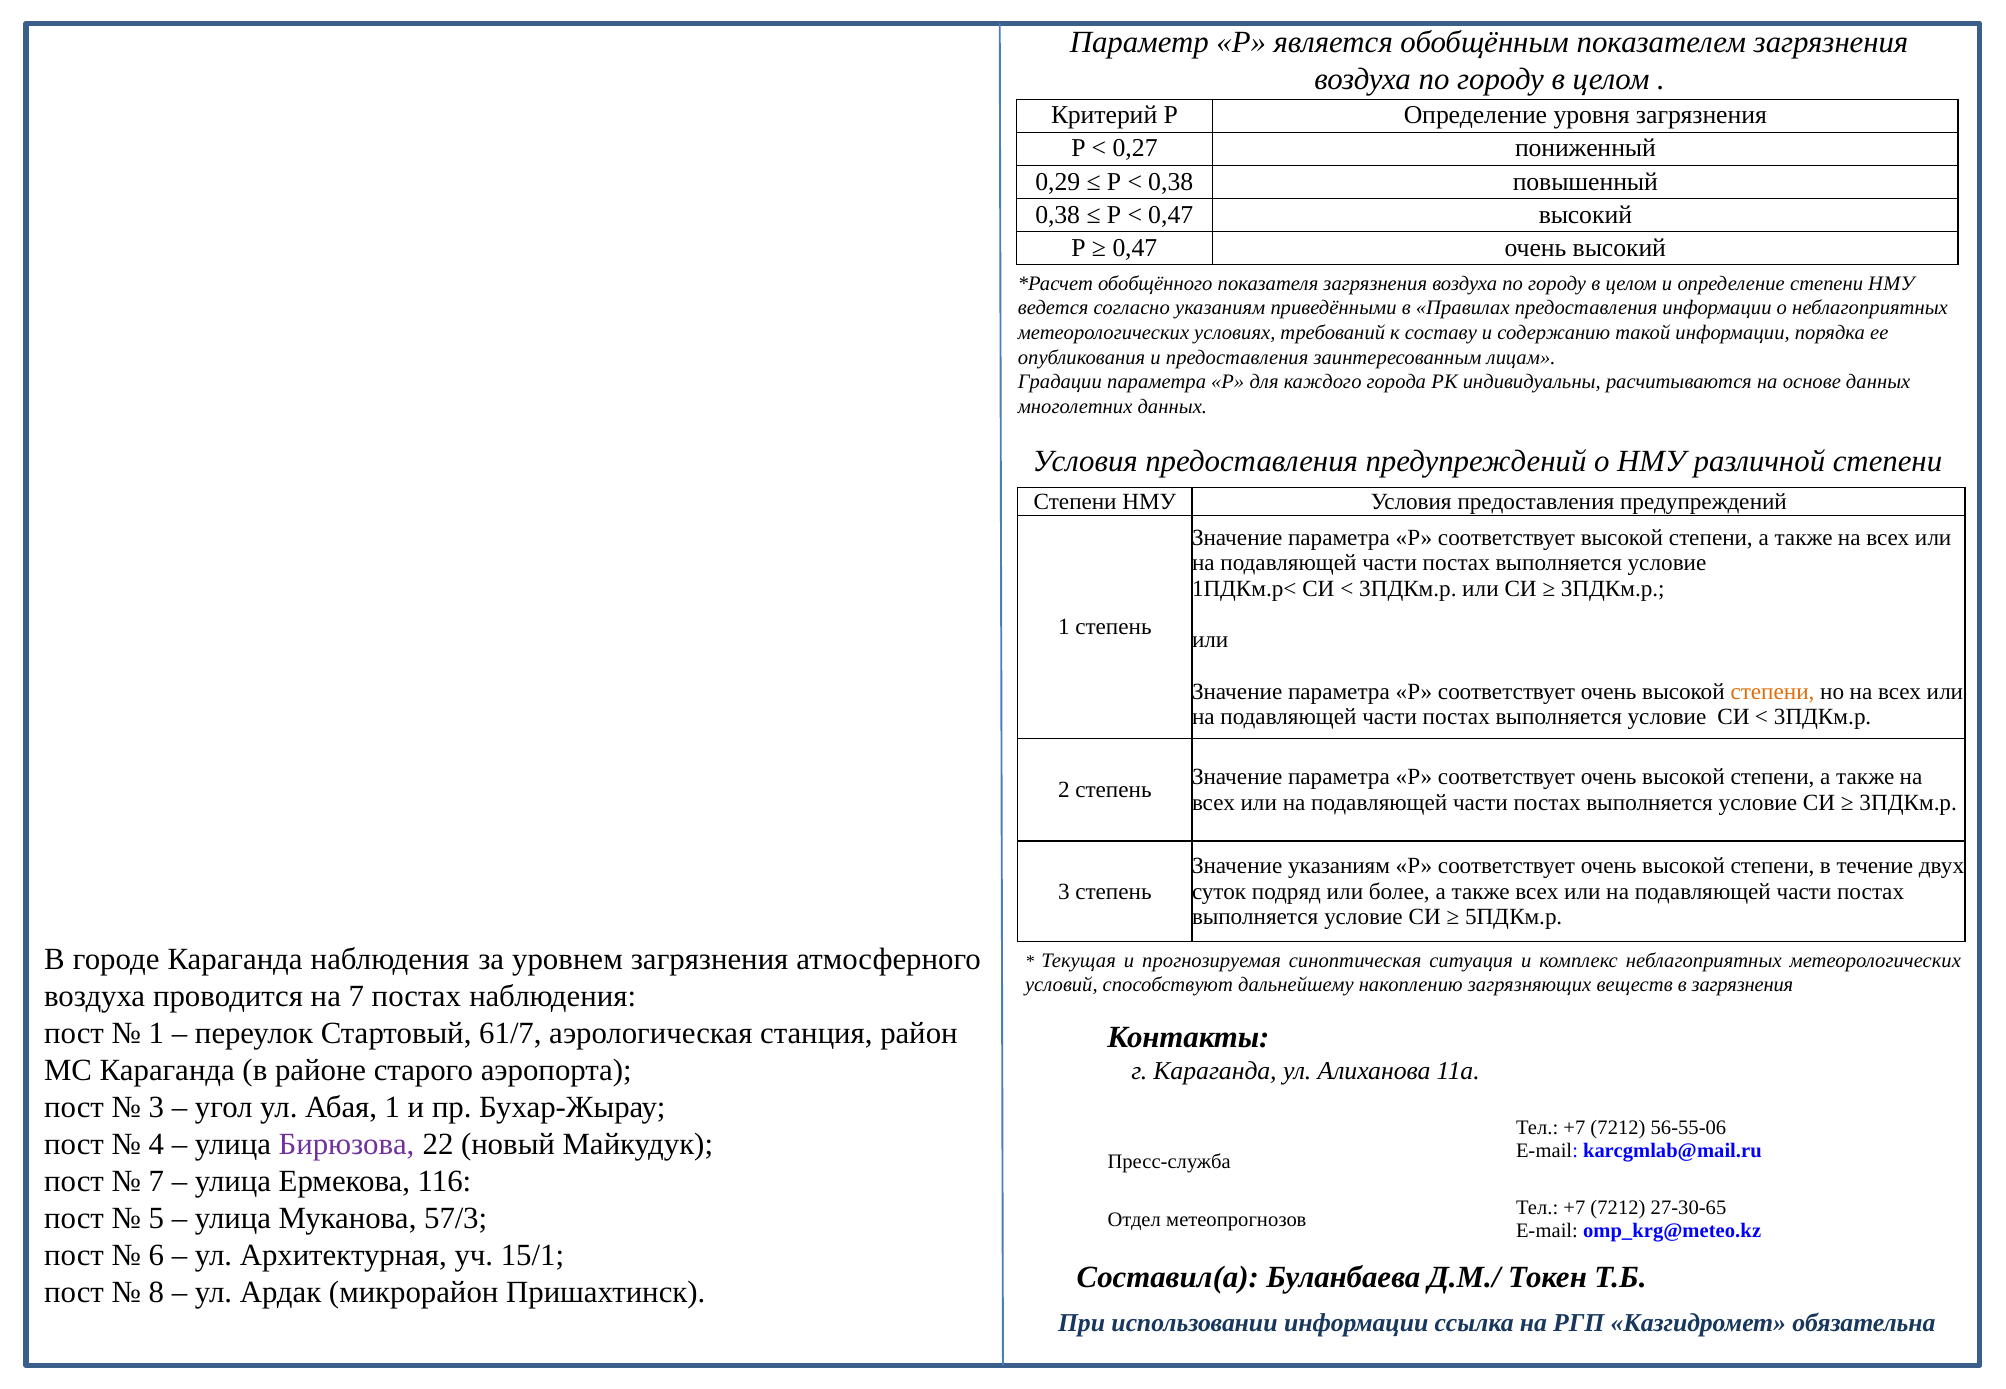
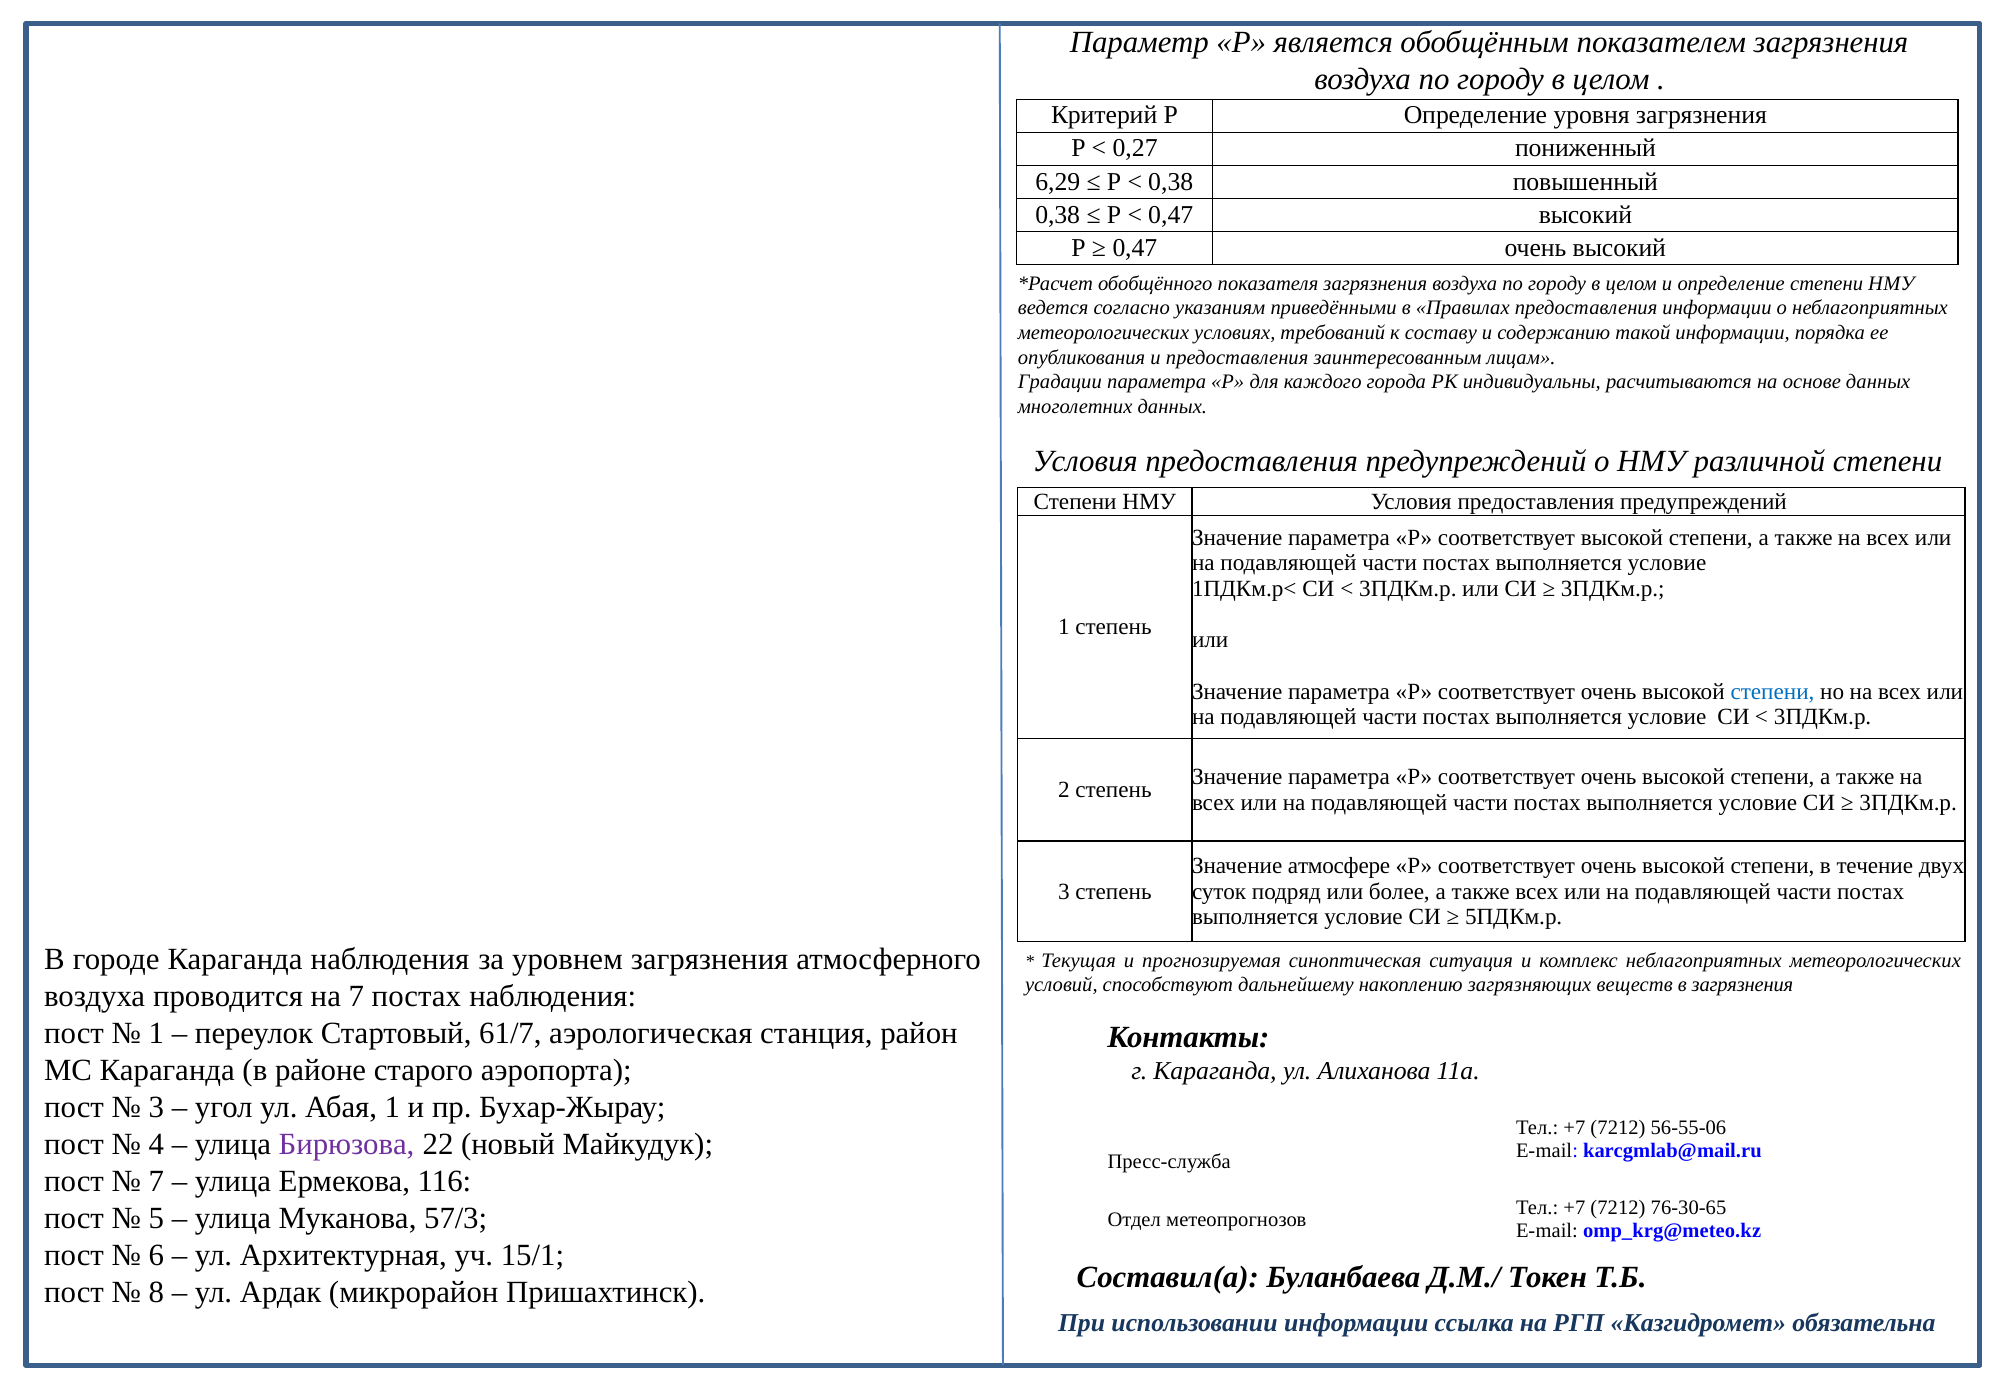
0,29: 0,29 -> 6,29
степени at (1773, 691) colour: orange -> blue
Значение указаниям: указаниям -> атмосфере
27-30-65: 27-30-65 -> 76-30-65
